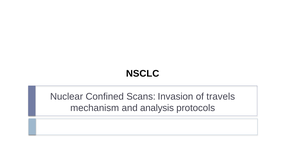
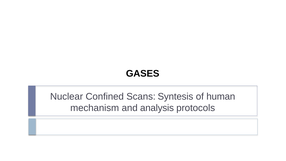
NSCLC: NSCLC -> GASES
Invasion: Invasion -> Syntesis
travels: travels -> human
